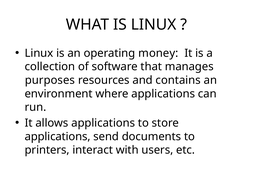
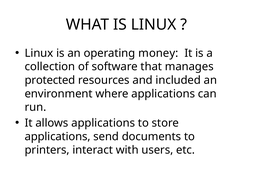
purposes: purposes -> protected
contains: contains -> included
